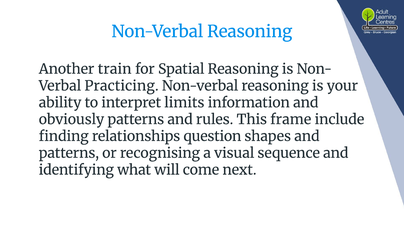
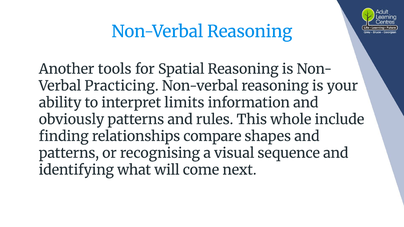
train: train -> tools
frame: frame -> whole
question: question -> compare
